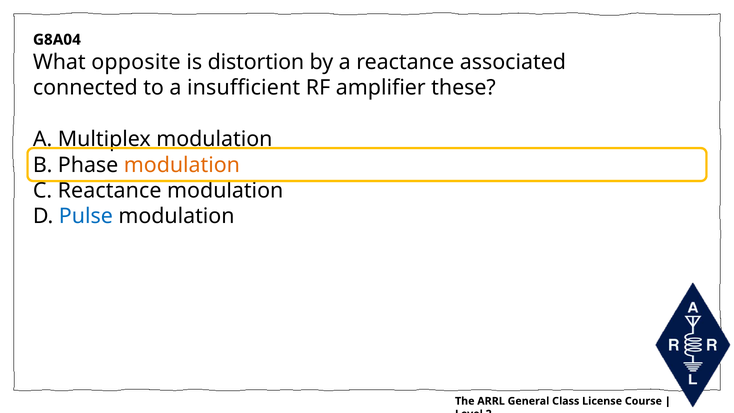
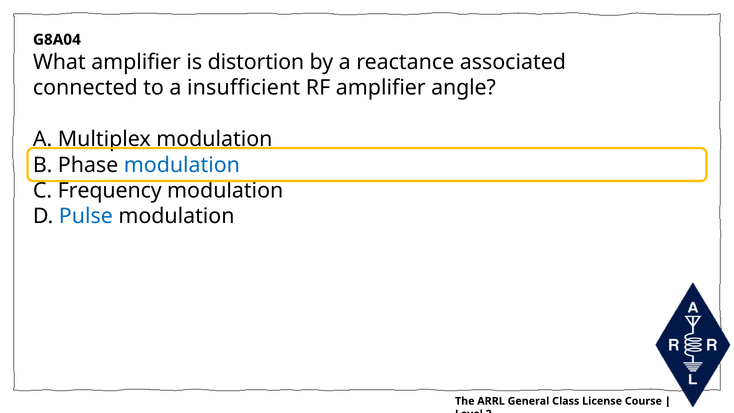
What opposite: opposite -> amplifier
these: these -> angle
modulation at (182, 165) colour: orange -> blue
C Reactance: Reactance -> Frequency
